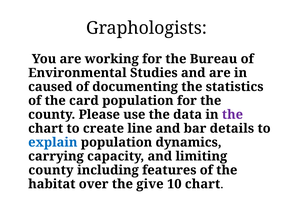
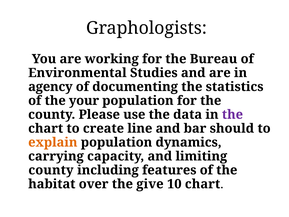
caused: caused -> agency
card: card -> your
details: details -> should
explain colour: blue -> orange
